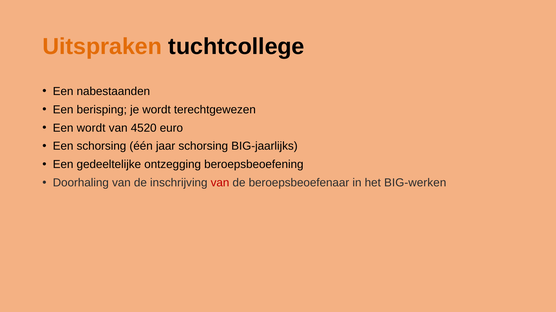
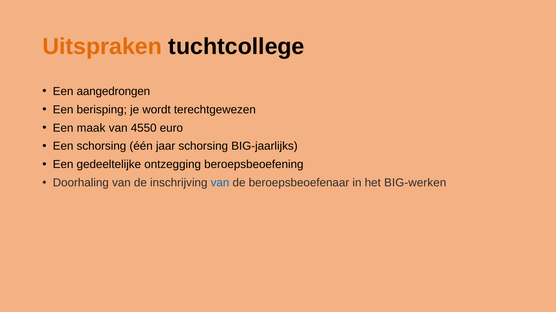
nabestaanden: nabestaanden -> aangedrongen
Een wordt: wordt -> maak
4520: 4520 -> 4550
van at (220, 183) colour: red -> blue
